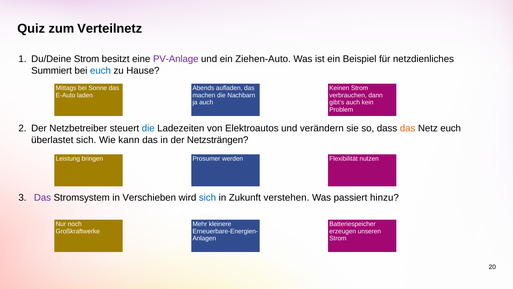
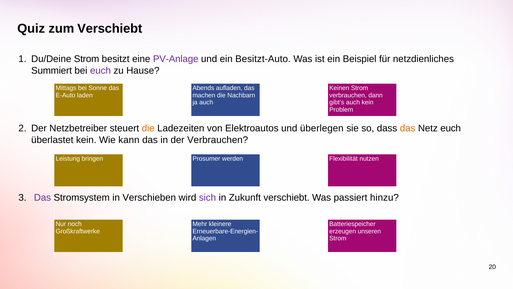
zum Verteilnetz: Verteilnetz -> Verschiebt
Ziehen-Auto: Ziehen-Auto -> Besitzt-Auto
euch at (100, 70) colour: blue -> purple
die at (148, 128) colour: blue -> orange
verändern: verändern -> überlegen
überlastet sich: sich -> kein
der Netzsträngen: Netzsträngen -> Verbrauchen
sich at (207, 197) colour: blue -> purple
Zukunft verstehen: verstehen -> verschiebt
